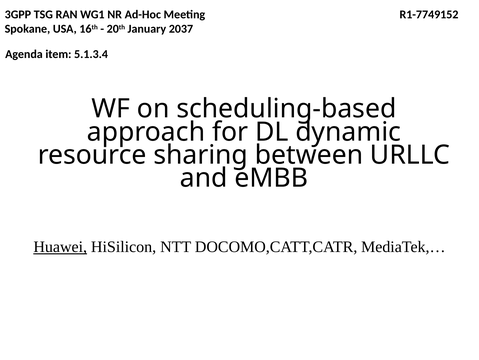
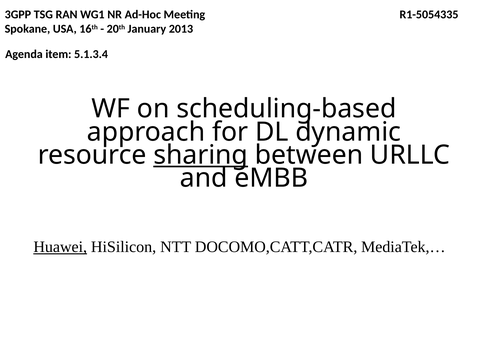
R1-7749152: R1-7749152 -> R1-5054335
2037: 2037 -> 2013
sharing underline: none -> present
